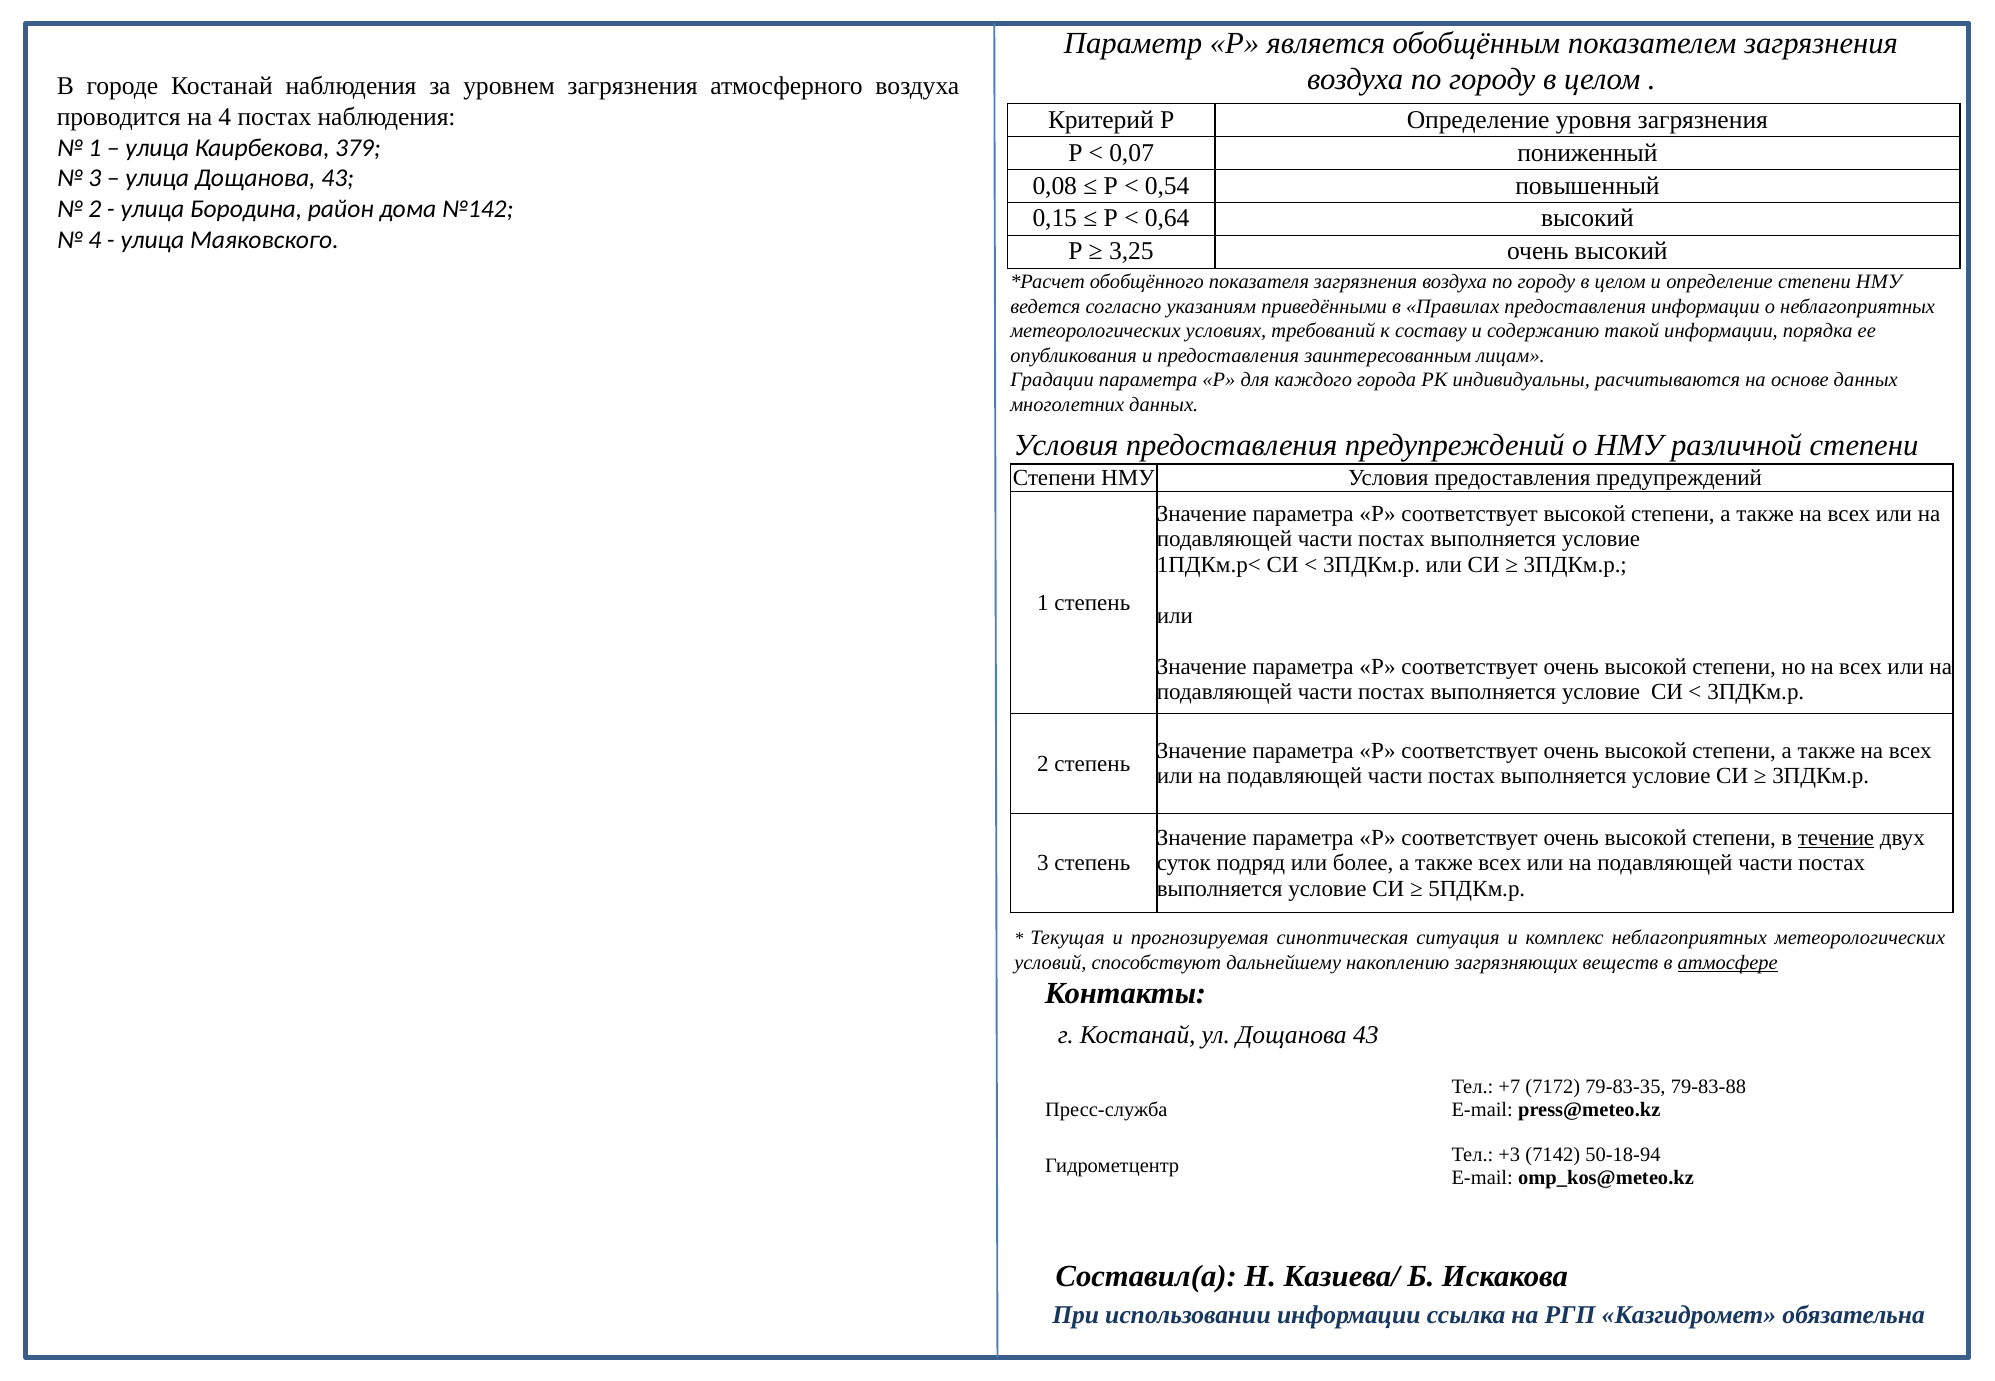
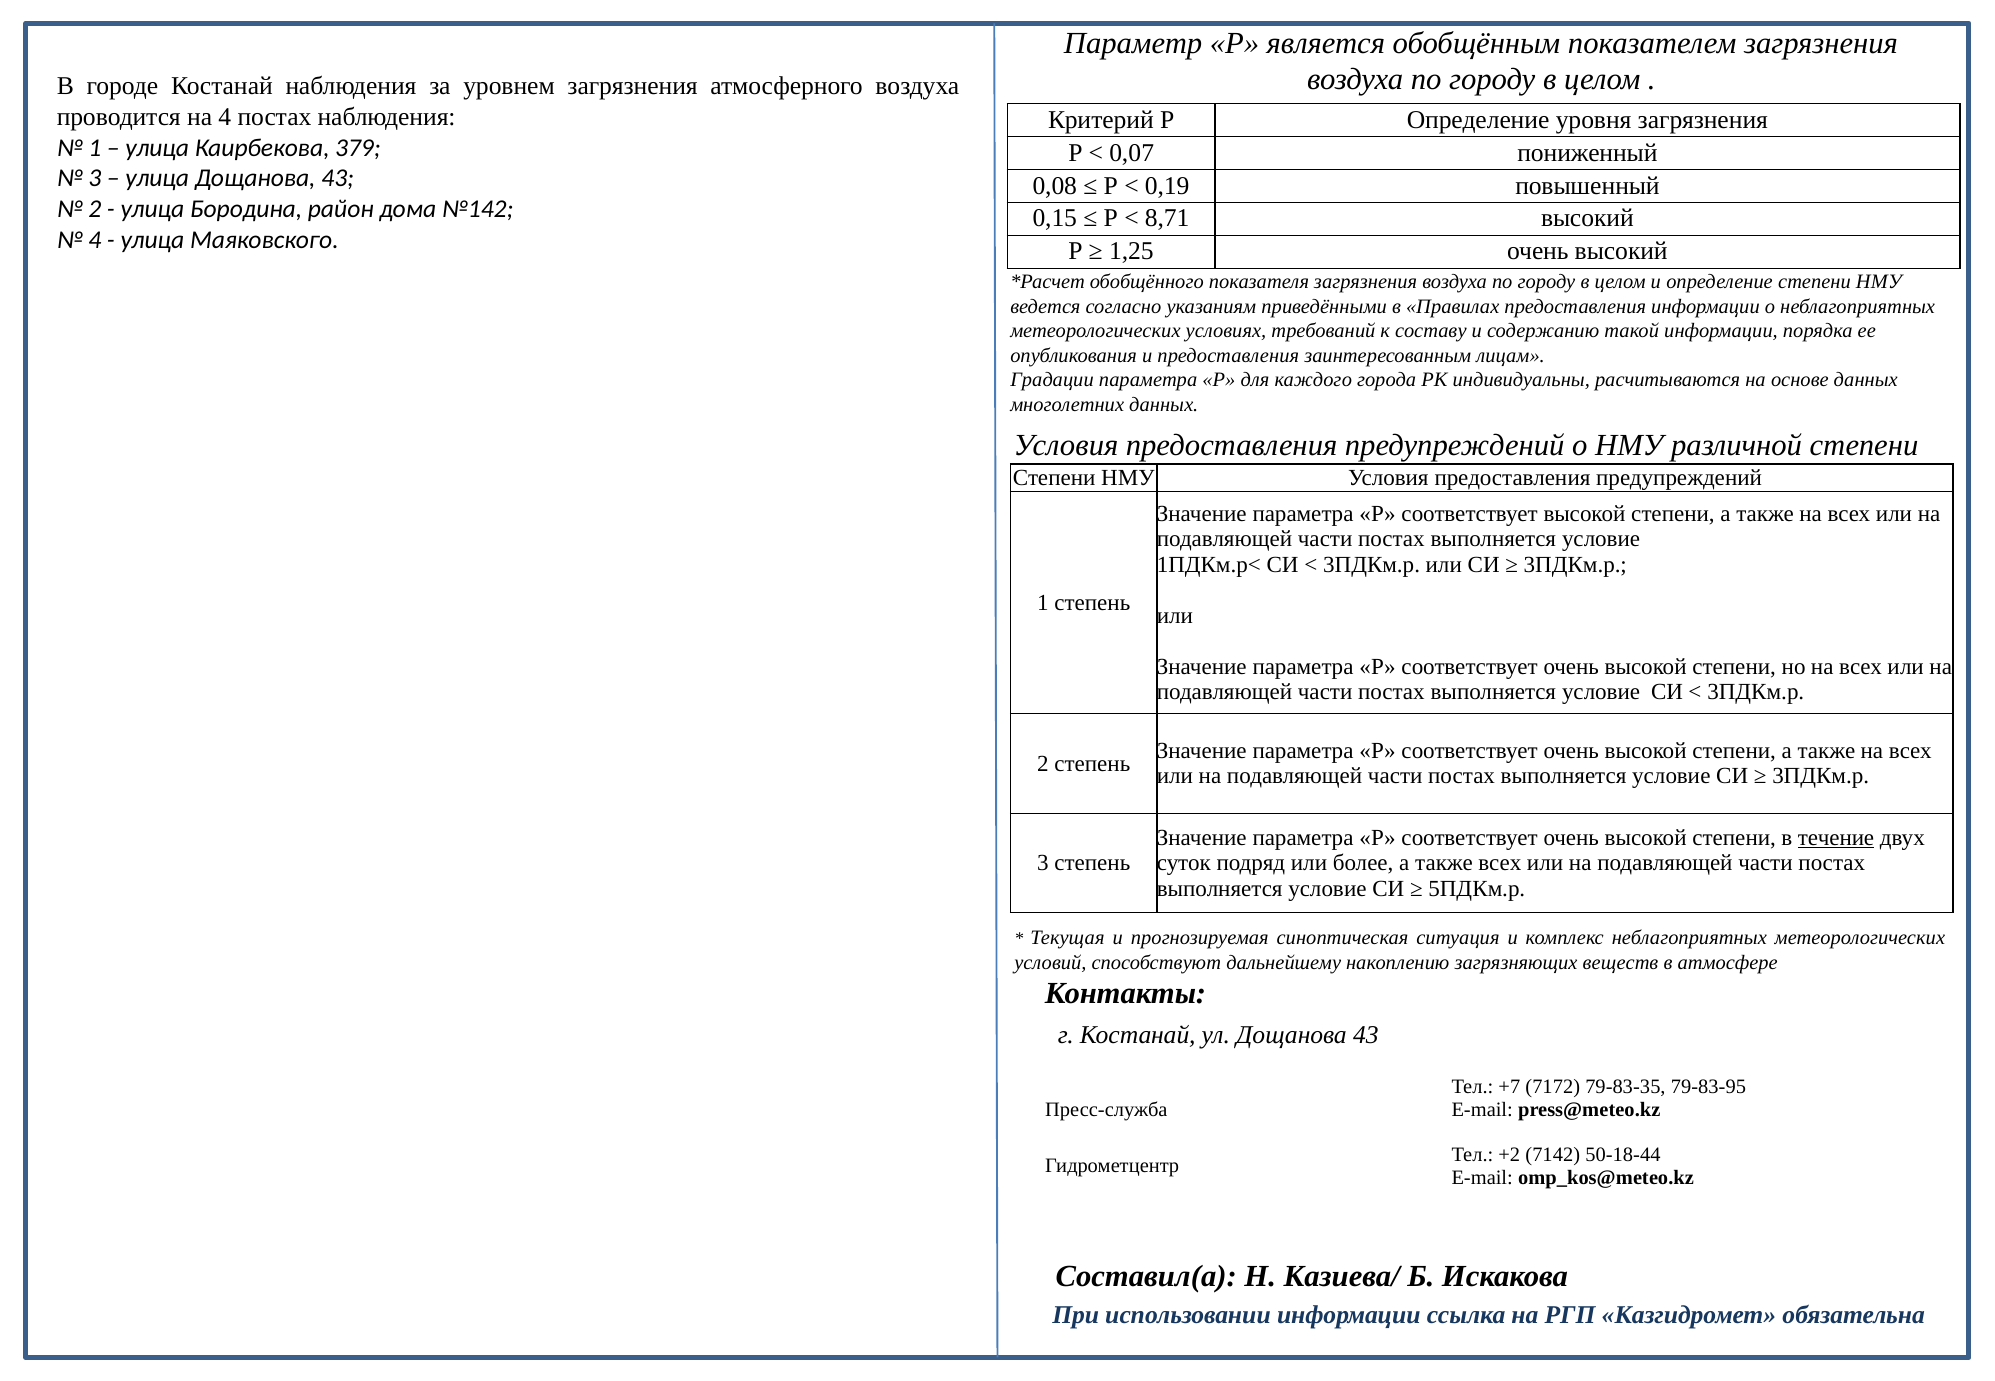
0,54: 0,54 -> 0,19
0,64: 0,64 -> 8,71
3,25: 3,25 -> 1,25
атмосфере underline: present -> none
79-83-88: 79-83-88 -> 79-83-95
+3: +3 -> +2
50-18-94: 50-18-94 -> 50-18-44
